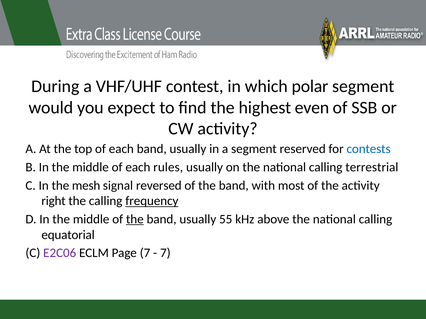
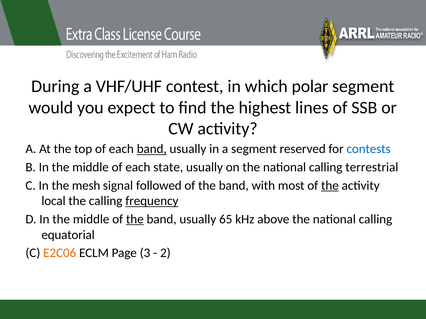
even: even -> lines
band at (152, 149) underline: none -> present
rules: rules -> state
reversed: reversed -> followed
the at (330, 186) underline: none -> present
right: right -> local
55: 55 -> 65
E2C06 colour: purple -> orange
Page 7: 7 -> 3
7 at (165, 253): 7 -> 2
